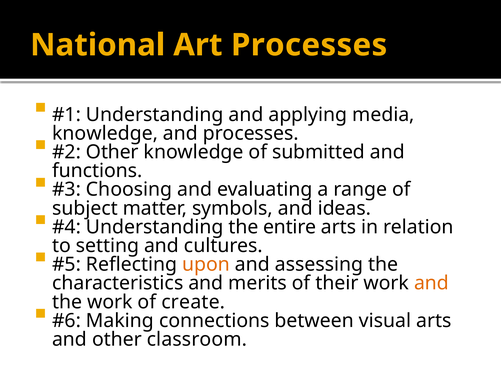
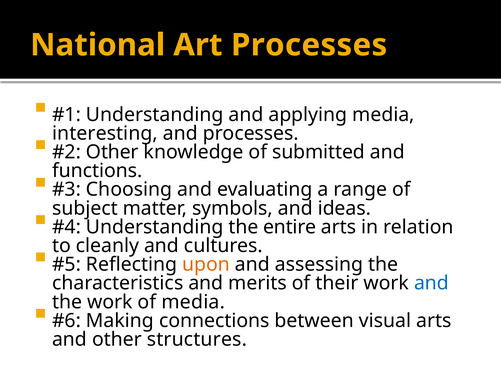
knowledge at (105, 133): knowledge -> interesting
setting: setting -> cleanly
and at (431, 283) colour: orange -> blue
of create: create -> media
classroom: classroom -> structures
